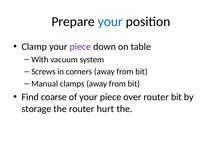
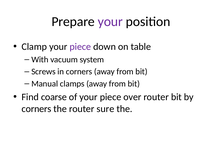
your at (110, 21) colour: blue -> purple
storage at (36, 109): storage -> corners
hurt: hurt -> sure
